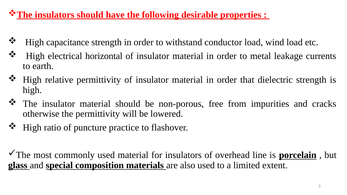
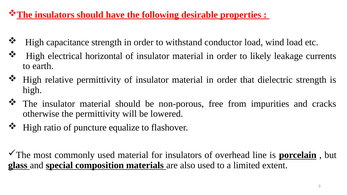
metal: metal -> likely
practice: practice -> equalize
